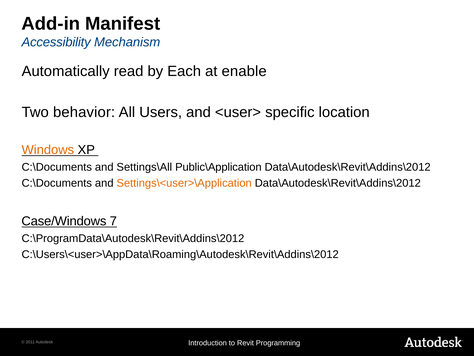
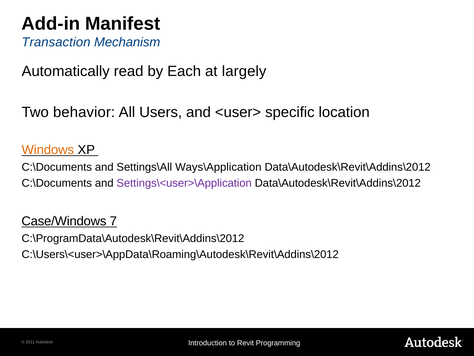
Accessibility: Accessibility -> Transaction
enable: enable -> largely
Public\Application: Public\Application -> Ways\Application
Settings\<user>\Application colour: orange -> purple
